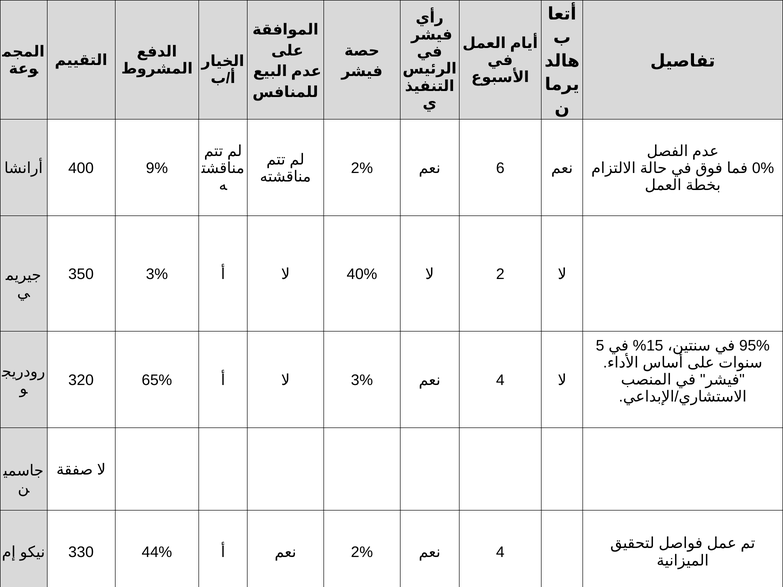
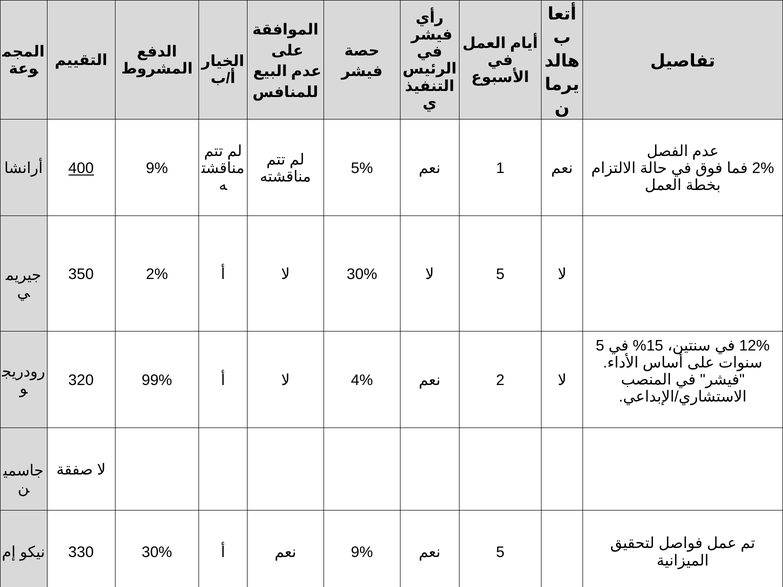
2% at (362, 168): 2% -> 5%
6: 6 -> 1
0% at (763, 168): 0% -> 2%
400 underline: none -> present
350 3%: 3% -> 2%
40% at (362, 274): 40% -> 30%
2 at (500, 274): 2 -> 5
95%: 95% -> 12%
65%: 65% -> 99%
3% at (362, 381): 3% -> 4%
4 at (500, 381): 4 -> 2
330 44%: 44% -> 30%
2% at (362, 552): 2% -> 9%
4 at (500, 552): 4 -> 5
